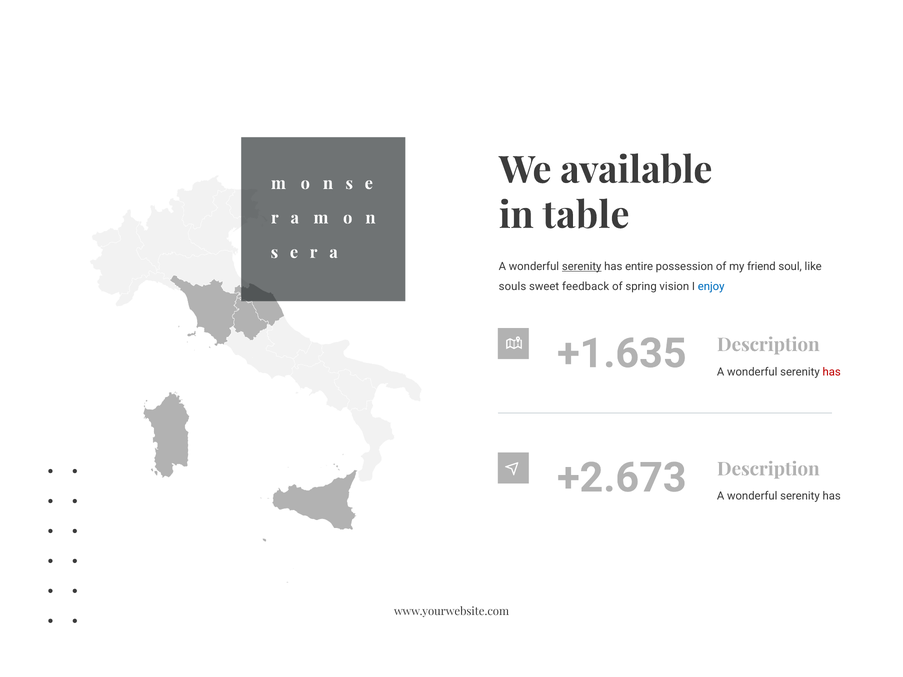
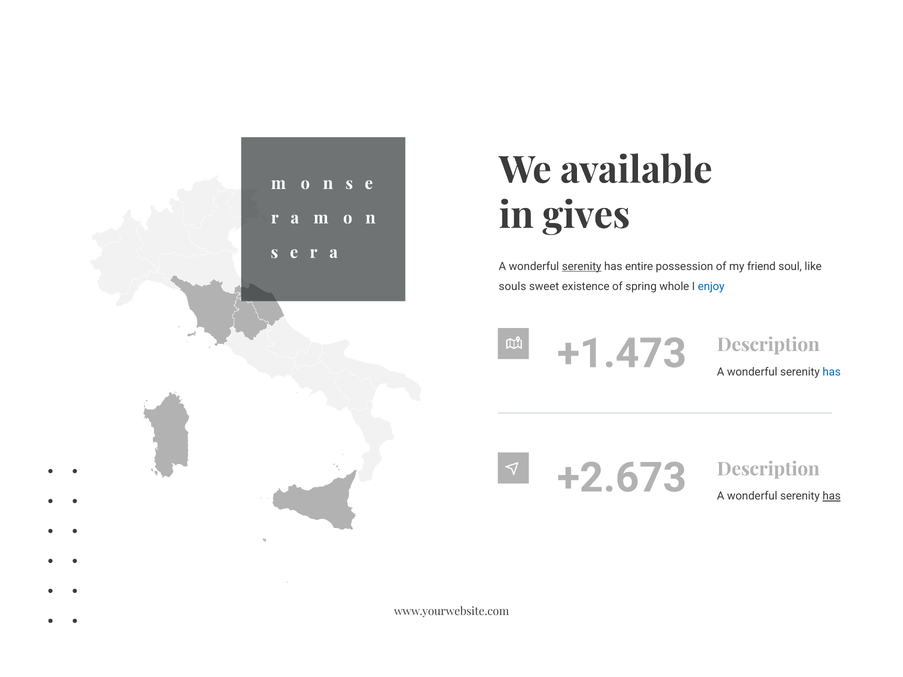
table: table -> gives
feedback: feedback -> existence
vision: vision -> whole
+1.635: +1.635 -> +1.473
has at (832, 372) colour: red -> blue
has at (832, 496) underline: none -> present
